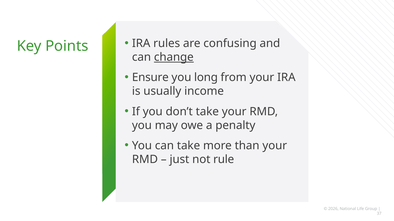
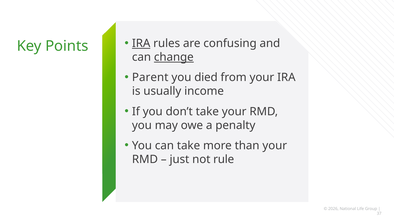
IRA at (141, 43) underline: none -> present
Ensure: Ensure -> Parent
long: long -> died
